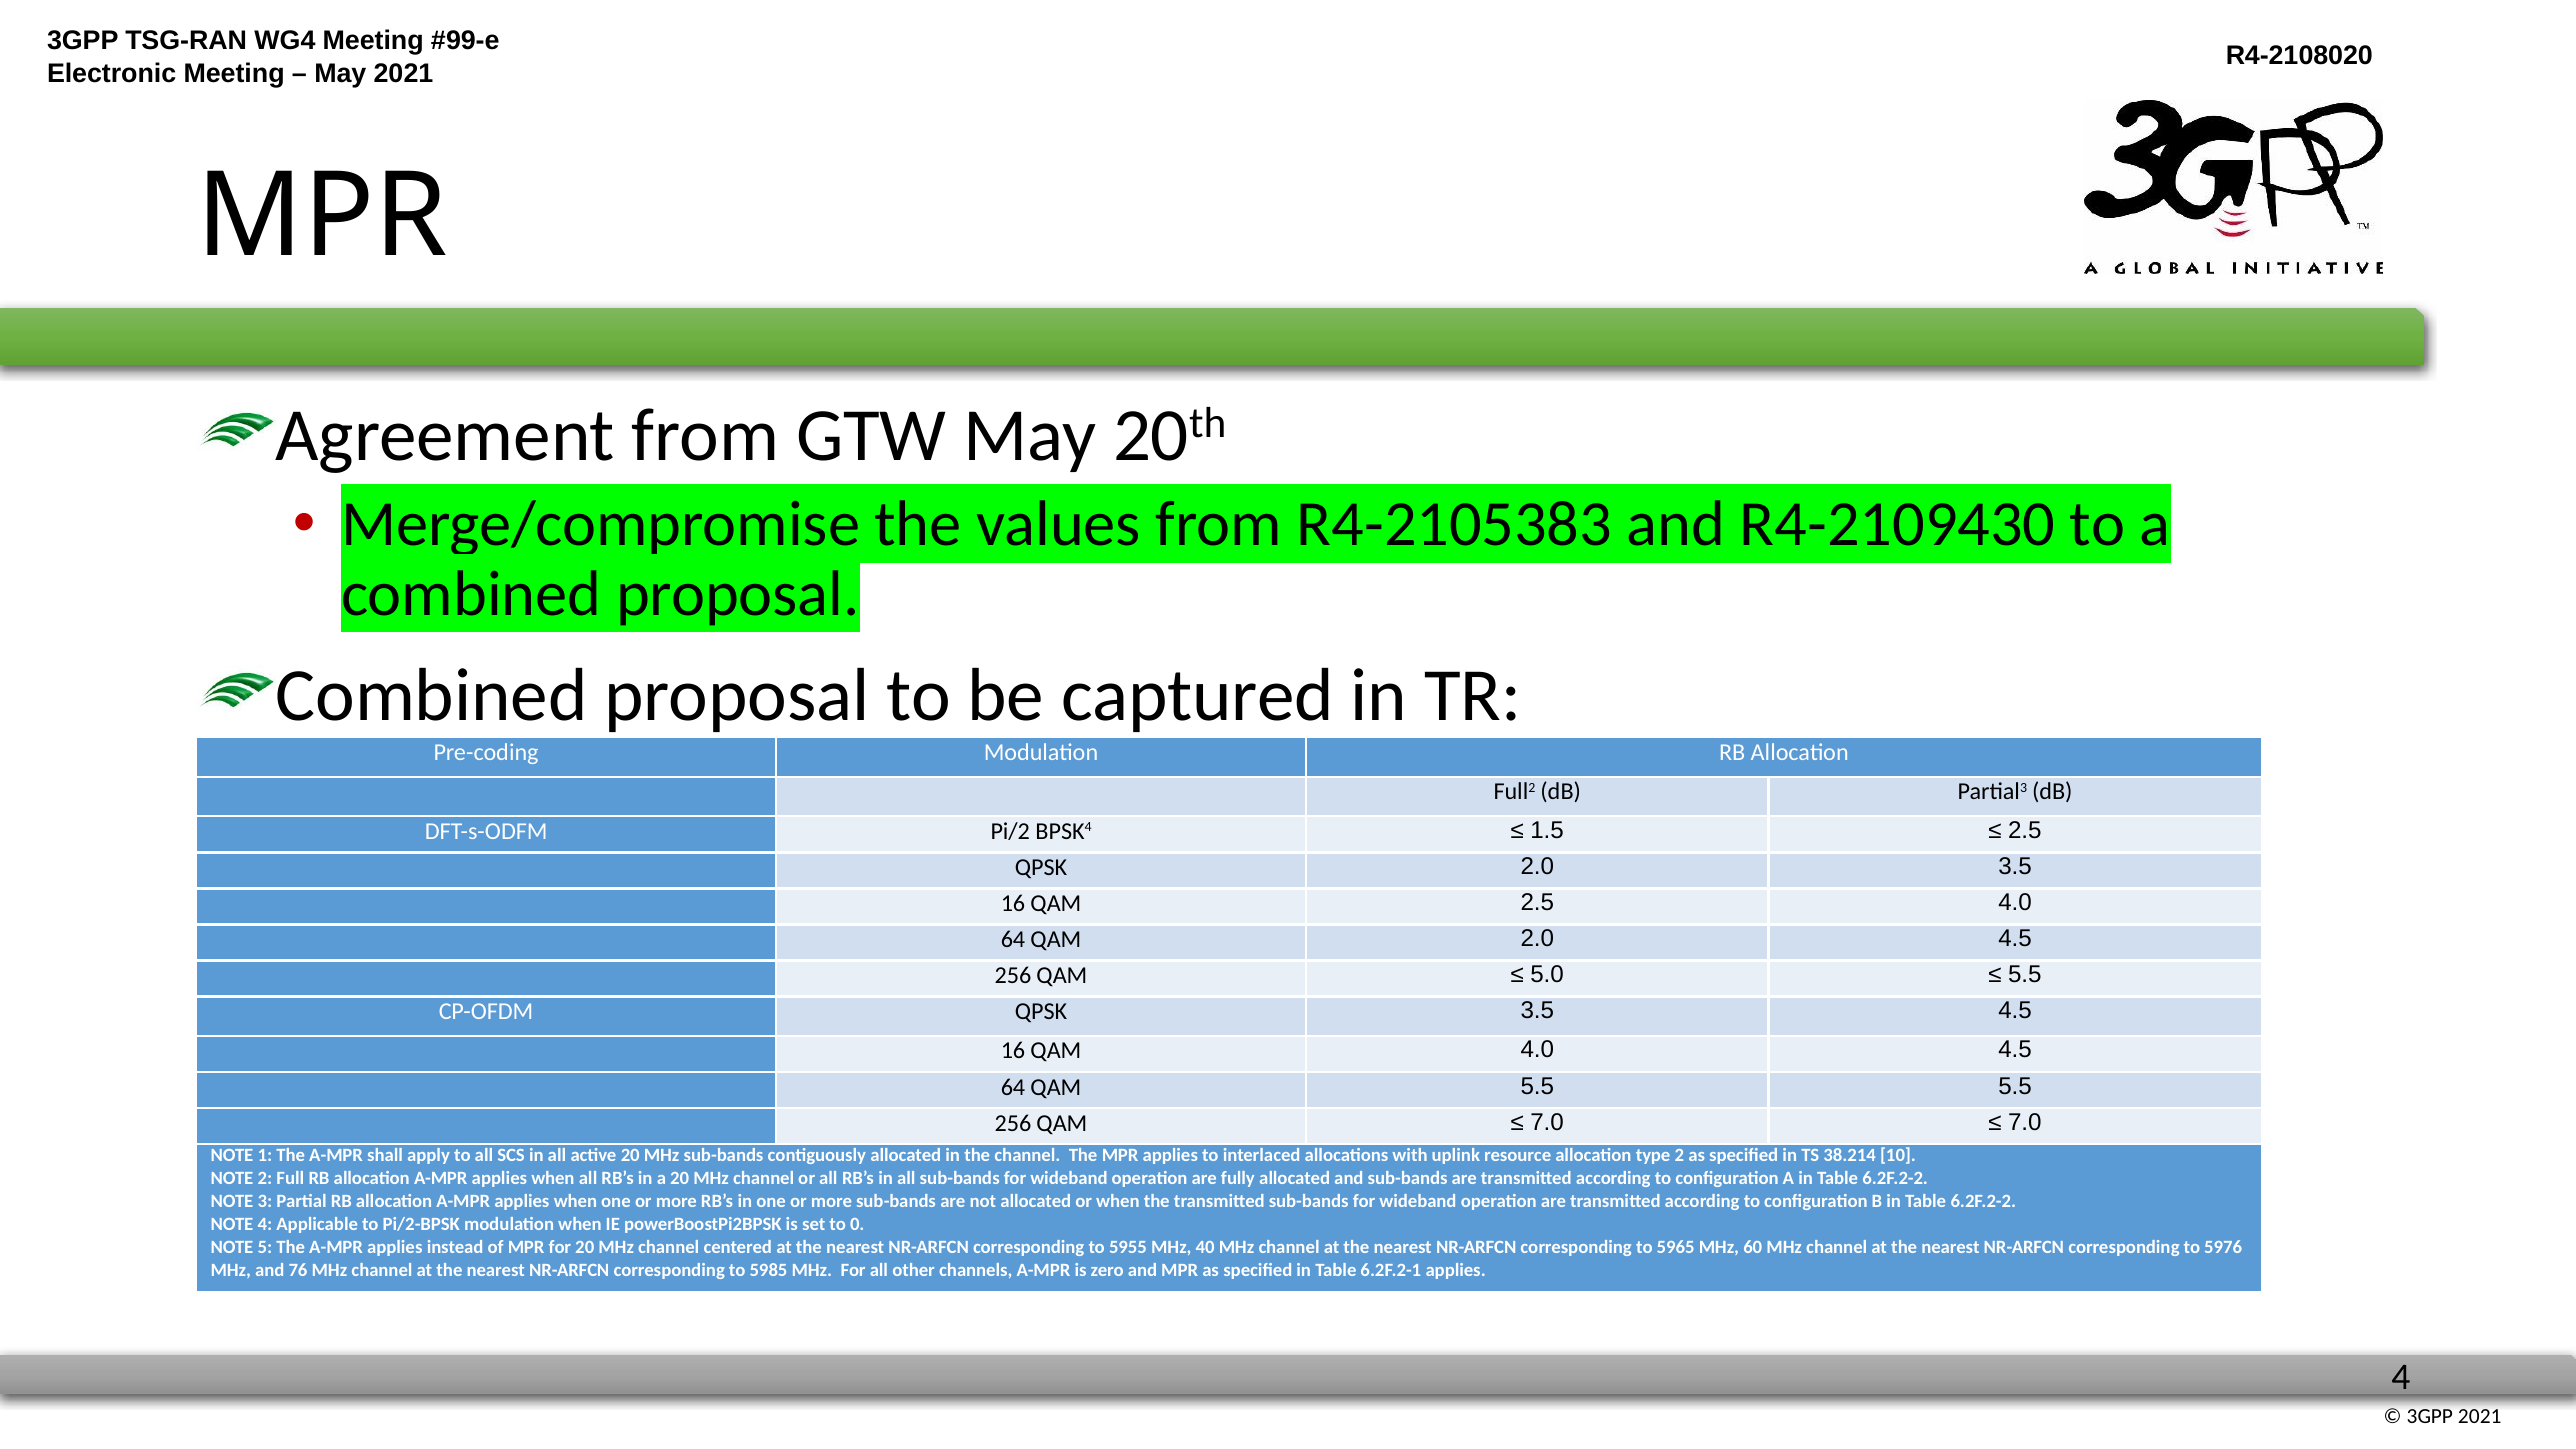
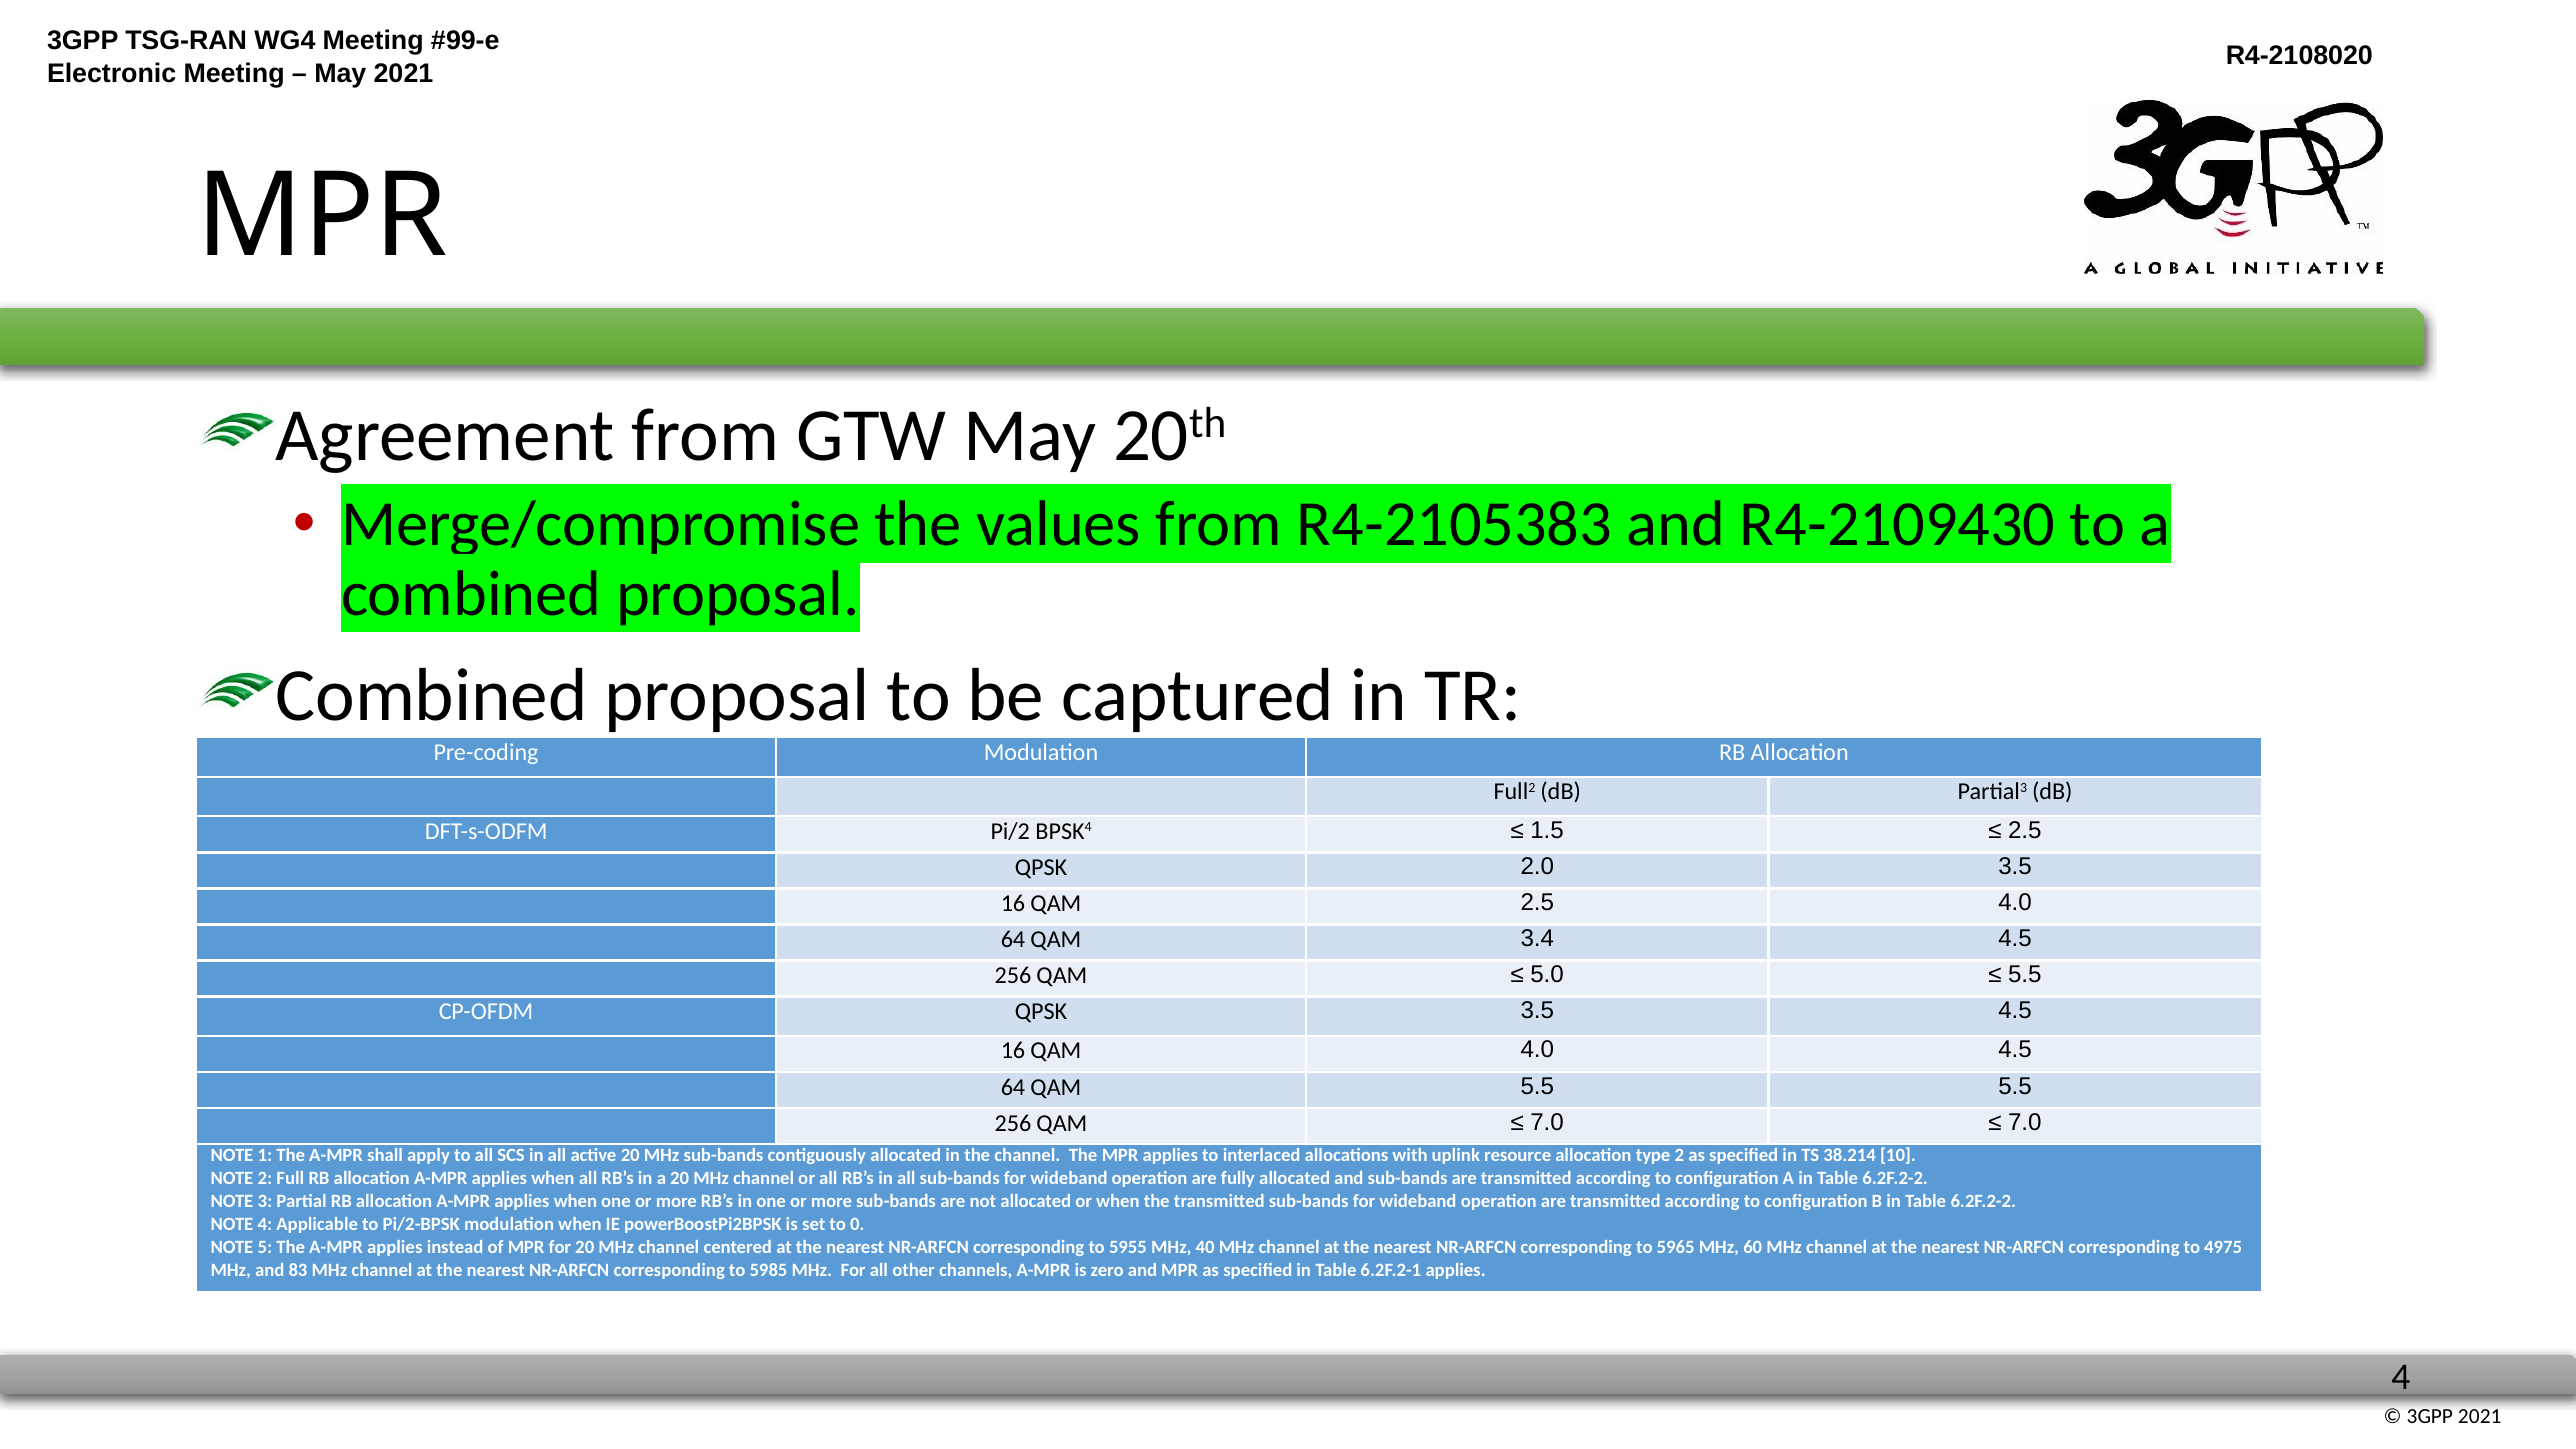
QAM 2.0: 2.0 -> 3.4
5976: 5976 -> 4975
76: 76 -> 83
